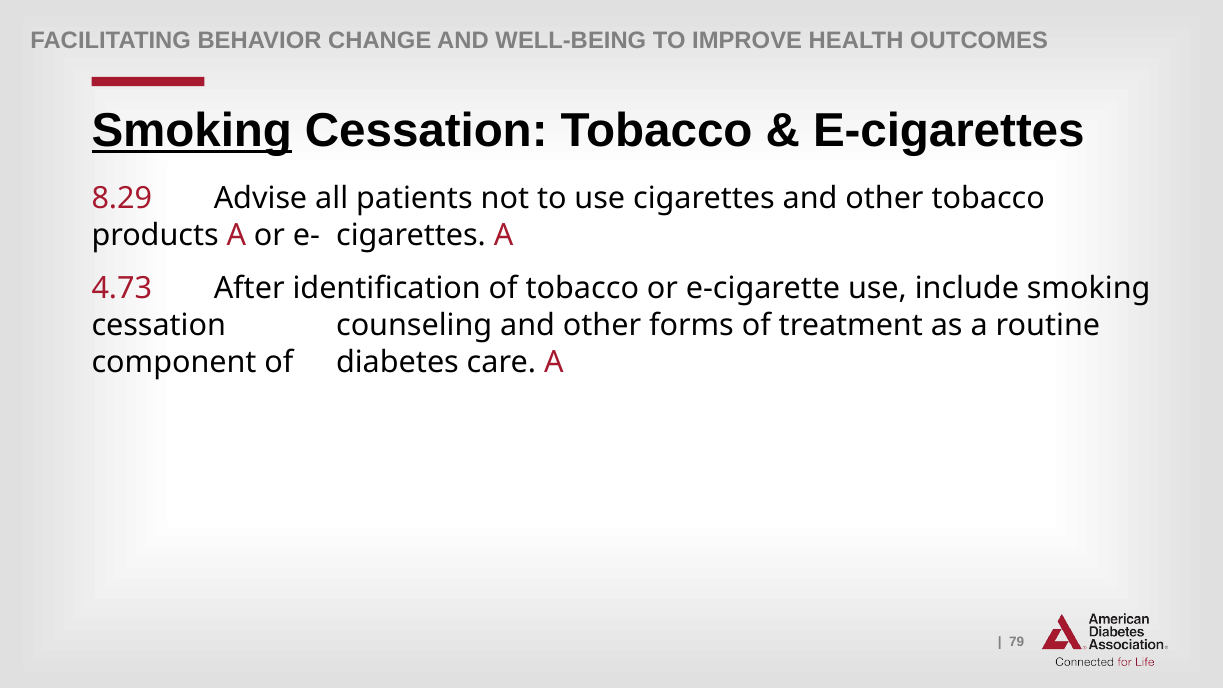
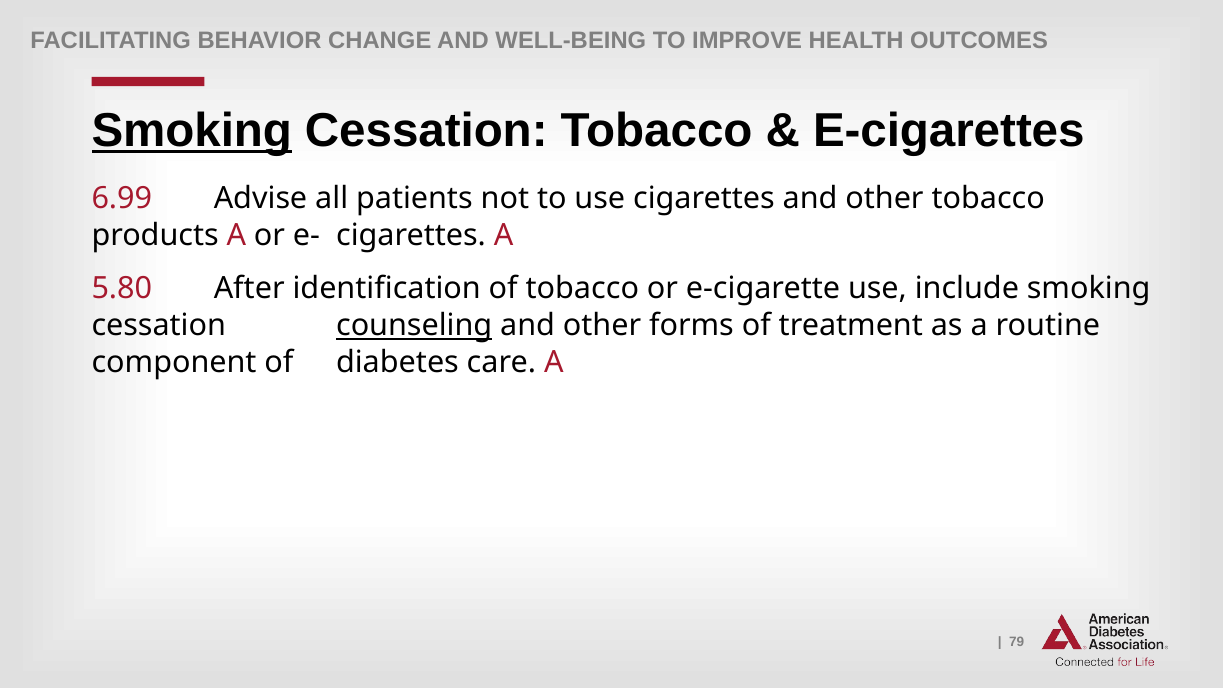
8.29: 8.29 -> 6.99
4.73: 4.73 -> 5.80
counseling underline: none -> present
